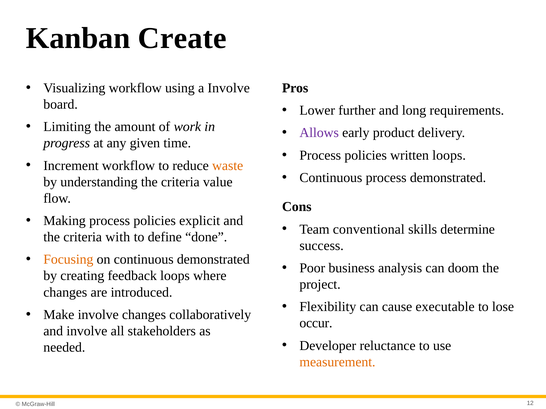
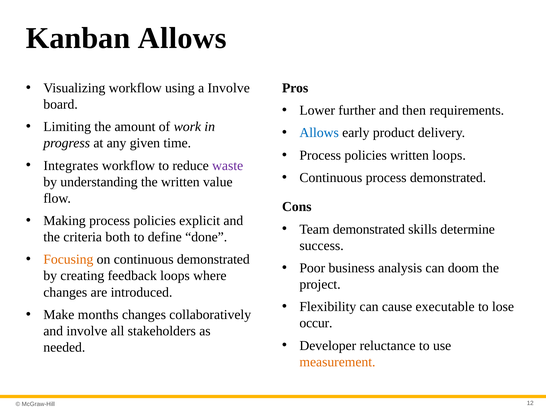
Kanban Create: Create -> Allows
long: long -> then
Allows at (319, 133) colour: purple -> blue
Increment: Increment -> Integrates
waste colour: orange -> purple
understanding the criteria: criteria -> written
Team conventional: conventional -> demonstrated
with: with -> both
Make involve: involve -> months
